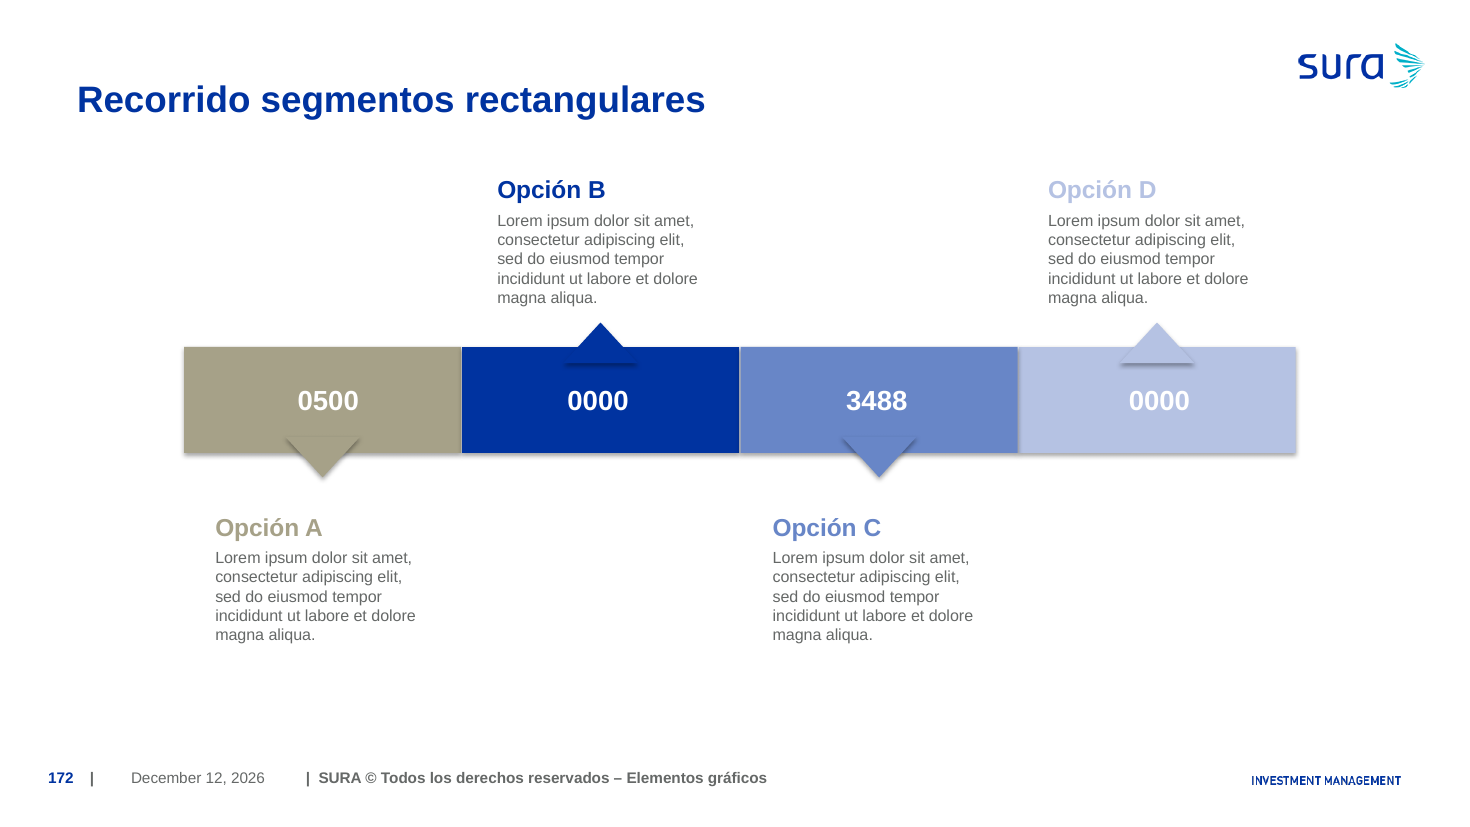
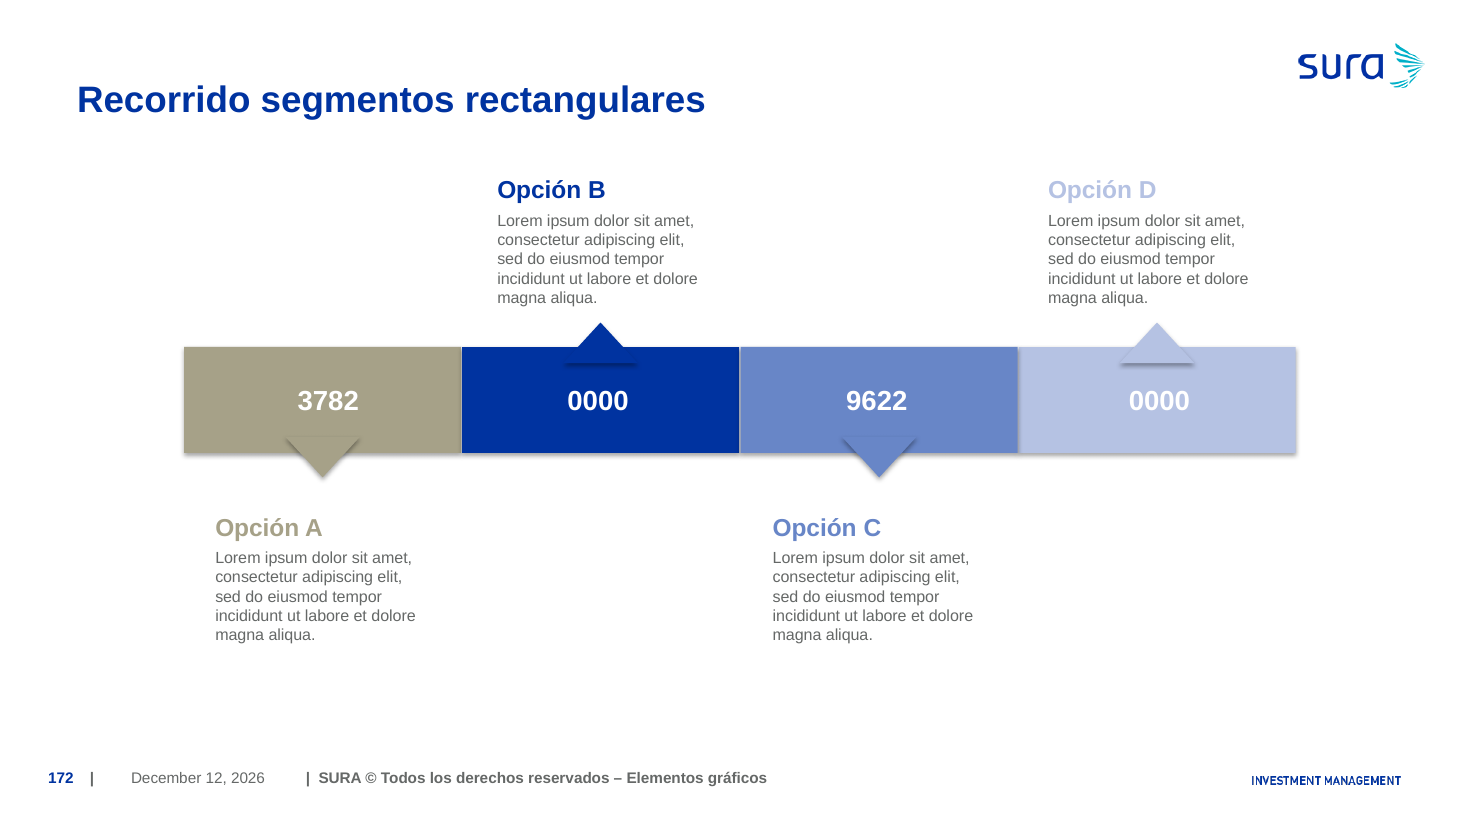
0500: 0500 -> 3782
3488: 3488 -> 9622
